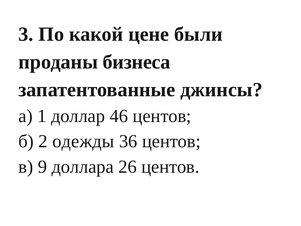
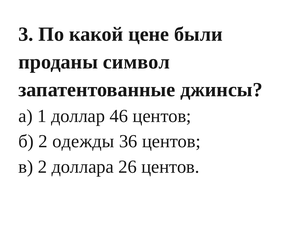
бизнеса: бизнеса -> символ
в 9: 9 -> 2
